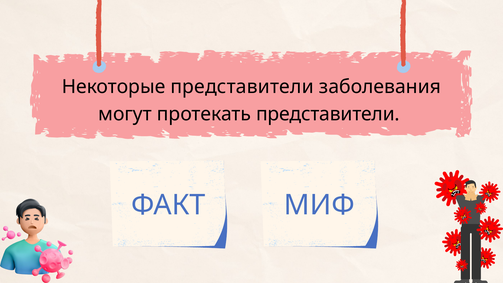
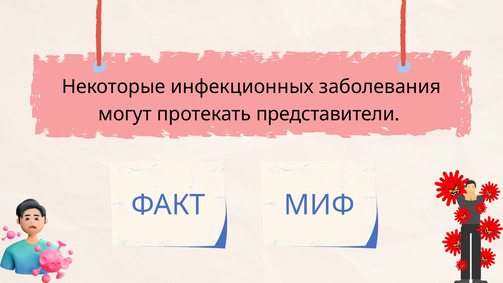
Некоторые представители: представители -> инфекционных
